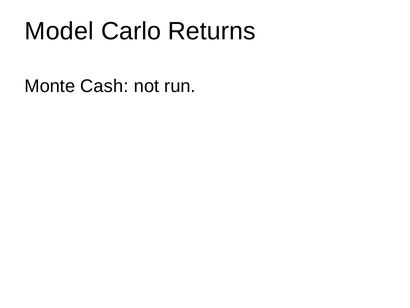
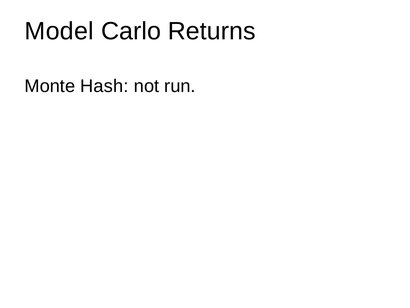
Cash: Cash -> Hash
